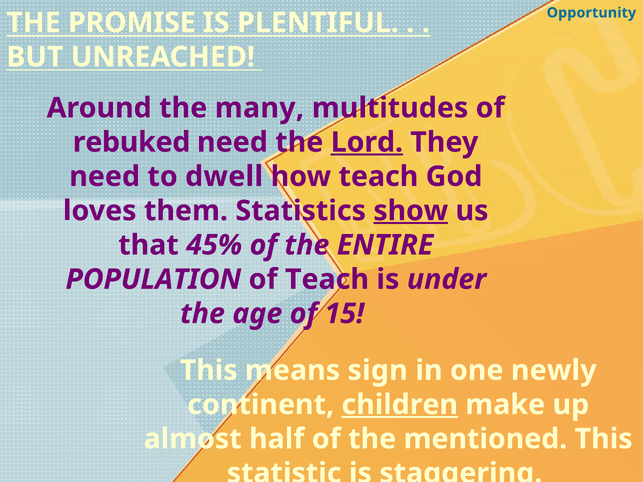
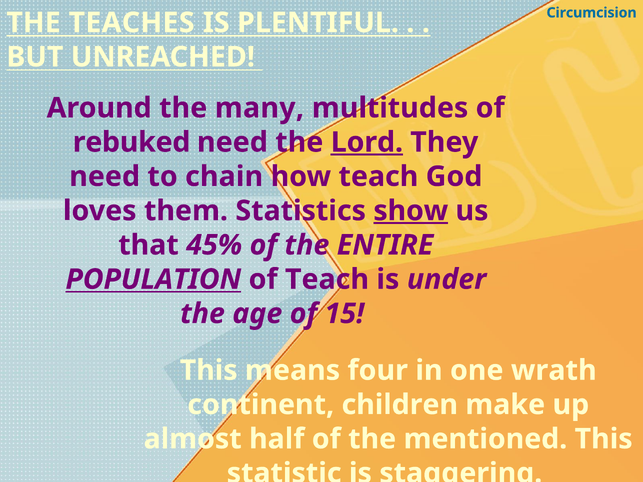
Opportunity: Opportunity -> Circumcision
PROMISE: PROMISE -> TEACHES
dwell: dwell -> chain
POPULATION underline: none -> present
sign: sign -> four
newly: newly -> wrath
children underline: present -> none
